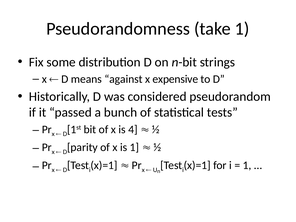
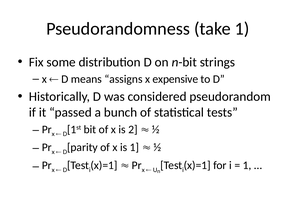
against: against -> assigns
4: 4 -> 2
